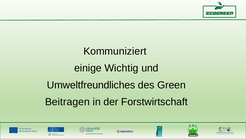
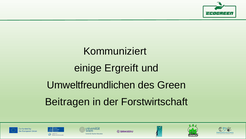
Wichtig: Wichtig -> Ergreift
Umweltfreundliches: Umweltfreundliches -> Umweltfreundlichen
